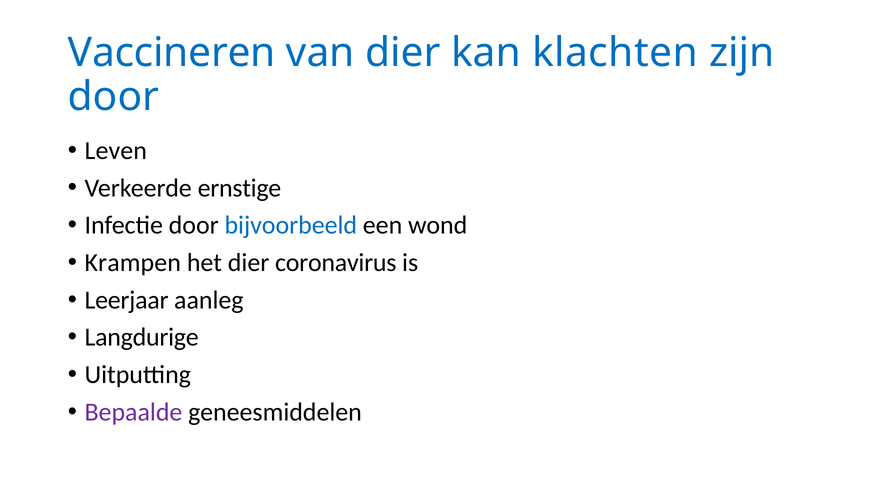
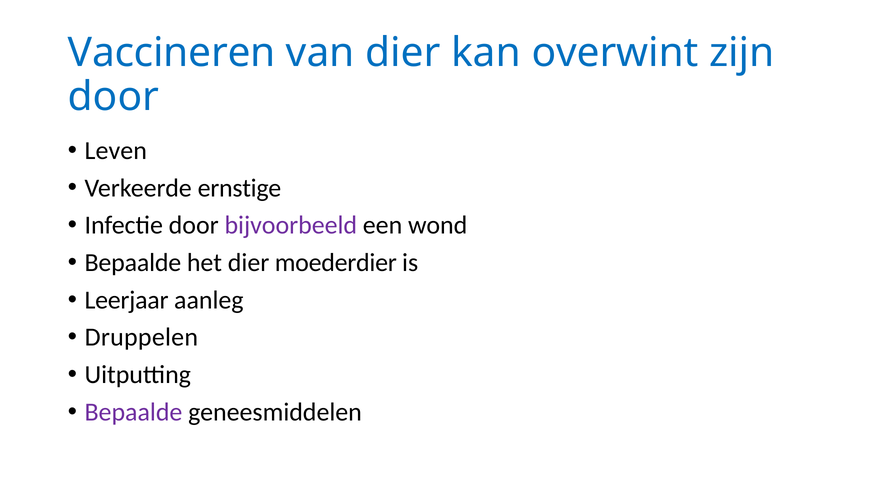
klachten: klachten -> overwint
bijvoorbeeld colour: blue -> purple
Krampen at (133, 262): Krampen -> Bepaalde
coronavirus: coronavirus -> moederdier
Langdurige: Langdurige -> Druppelen
